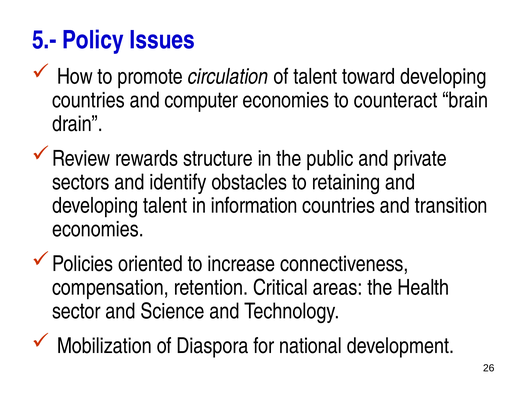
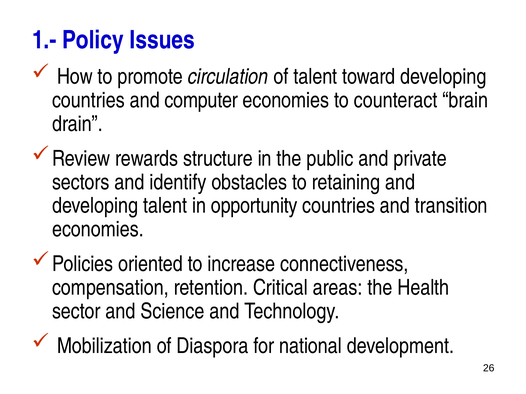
5.-: 5.- -> 1.-
information: information -> opportunity
